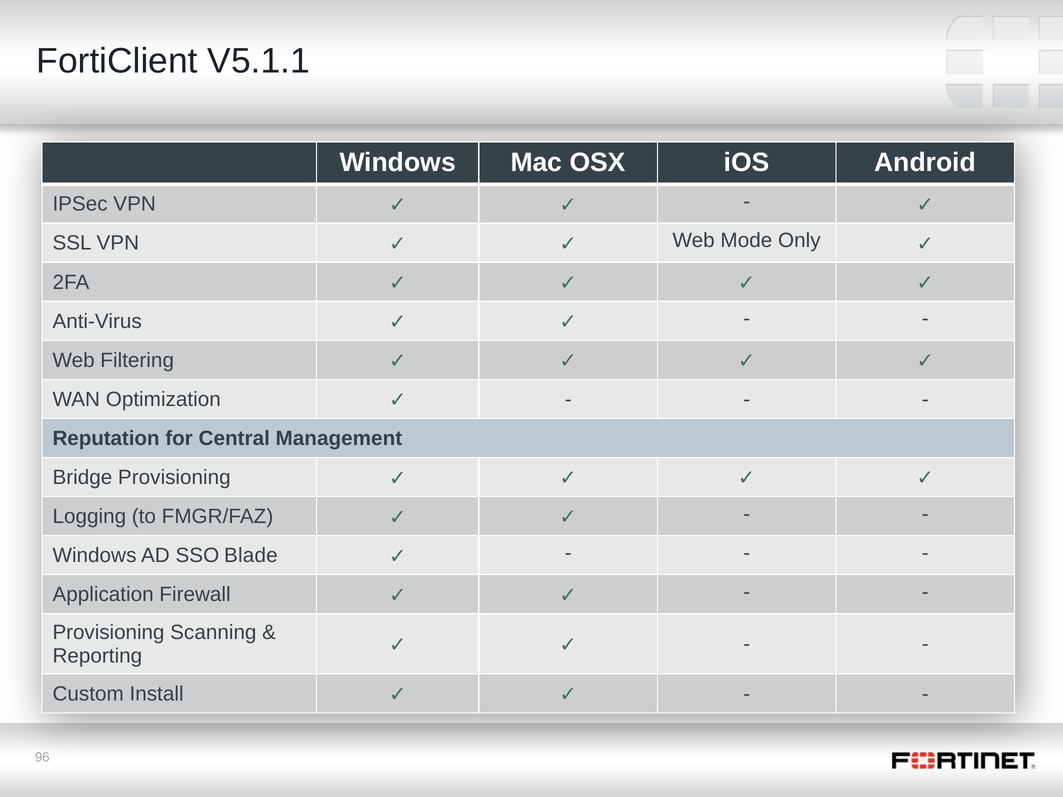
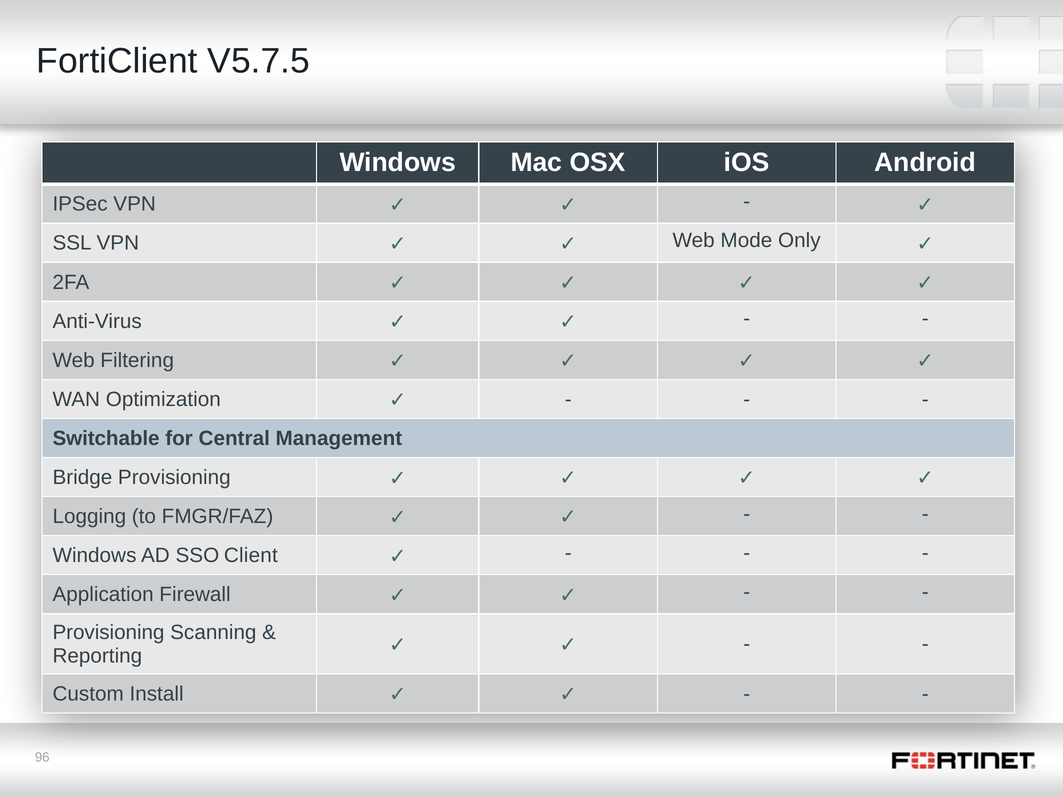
V5.1.1: V5.1.1 -> V5.7.5
Reputation: Reputation -> Switchable
Blade: Blade -> Client
